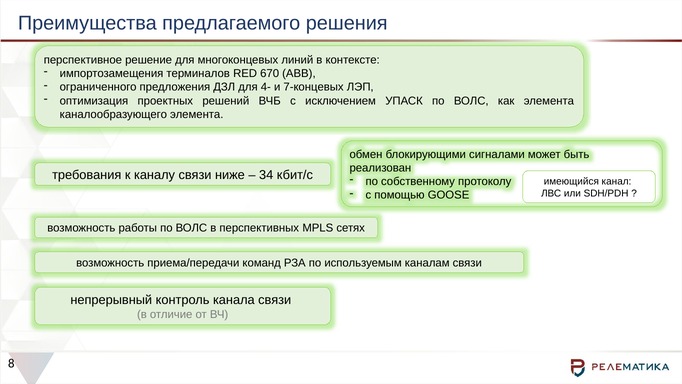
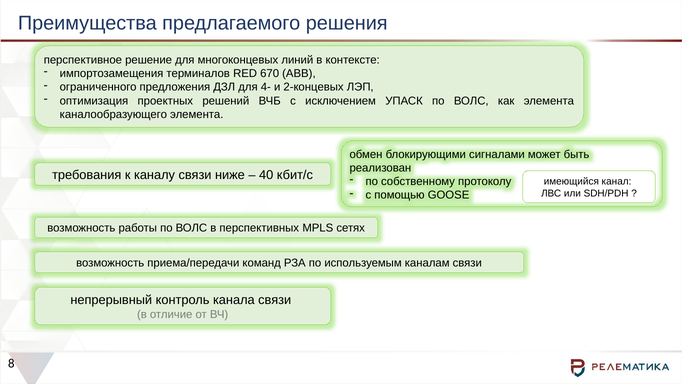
7-концевых: 7-концевых -> 2-концевых
34: 34 -> 40
